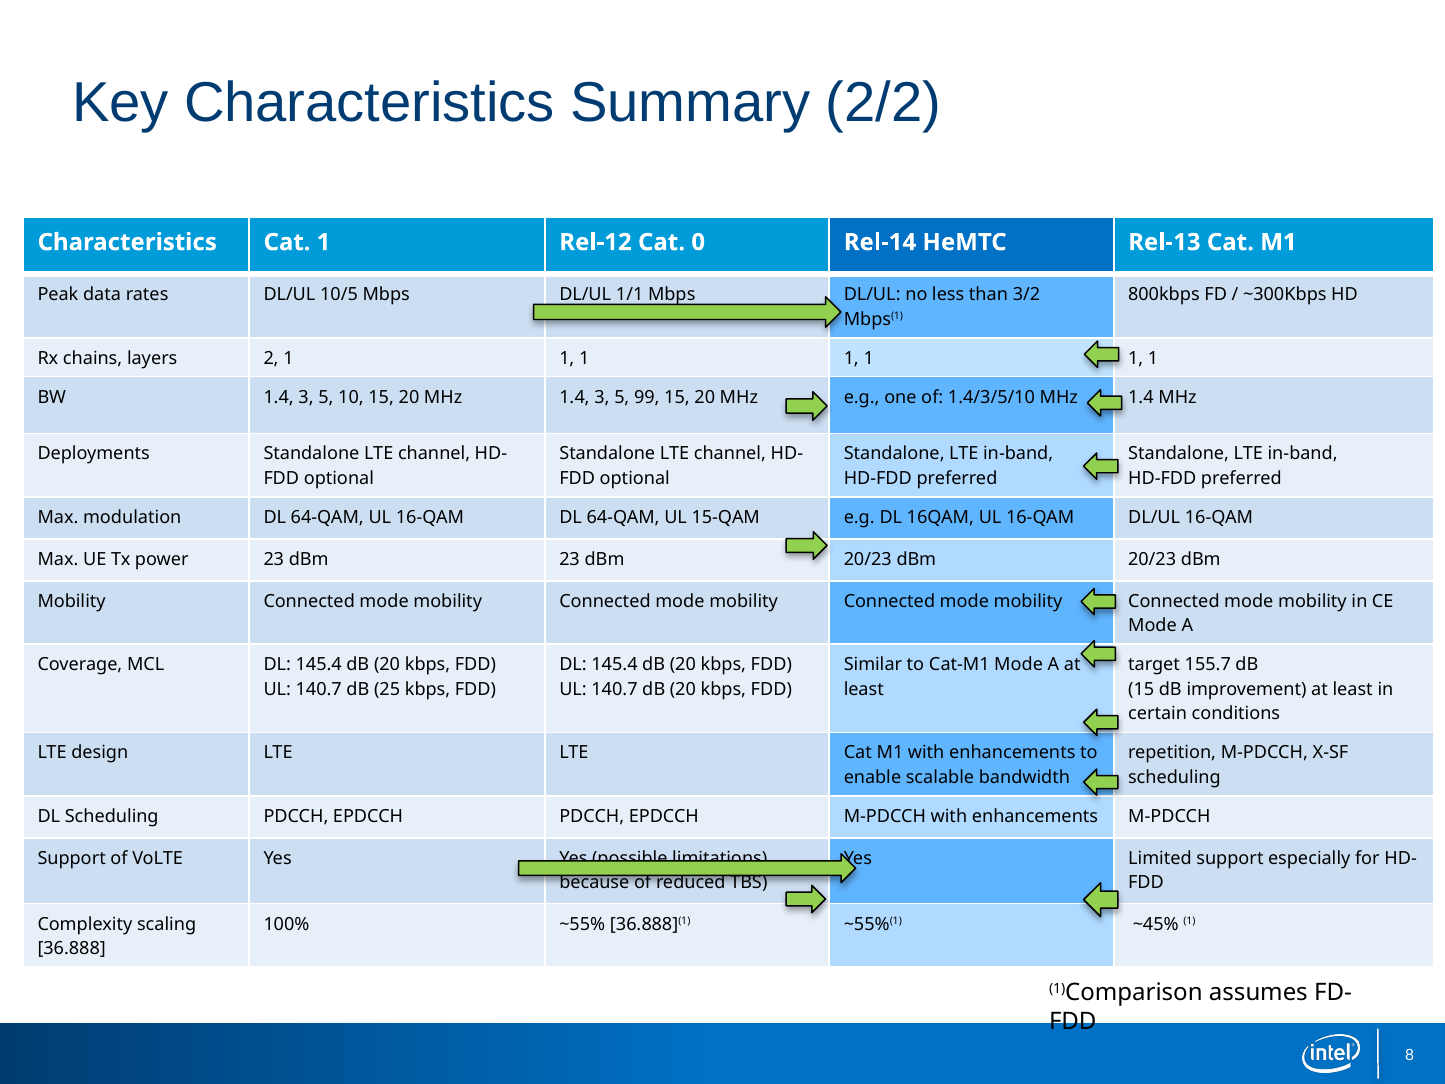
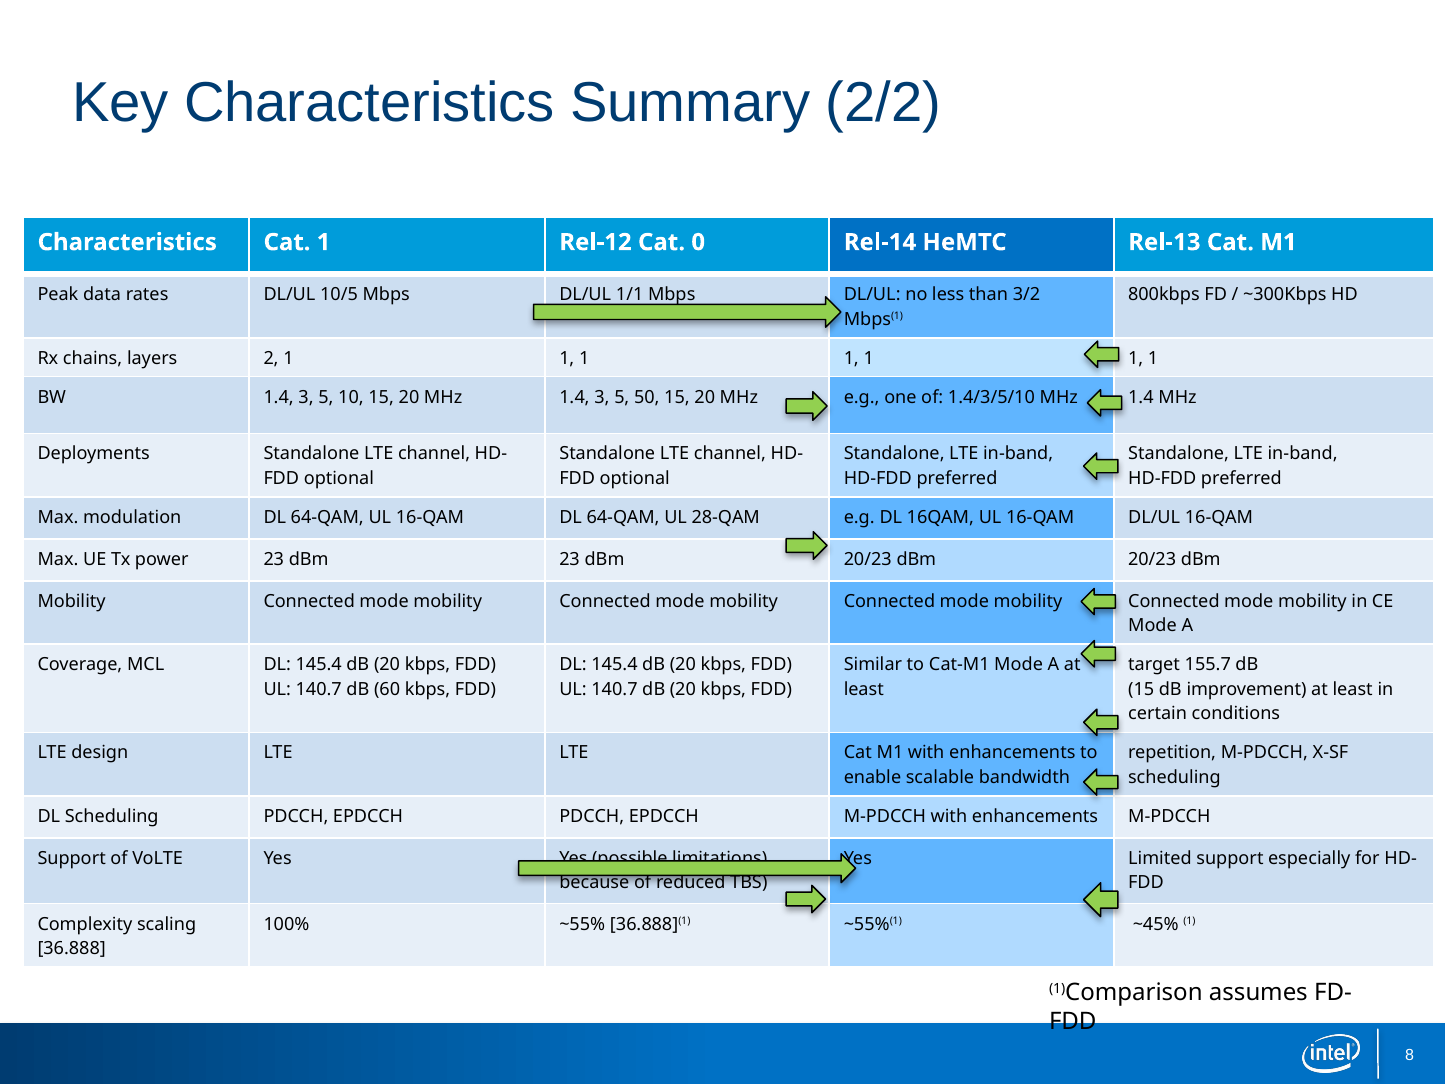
99: 99 -> 50
15-QAM: 15-QAM -> 28-QAM
25: 25 -> 60
